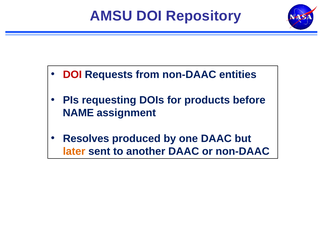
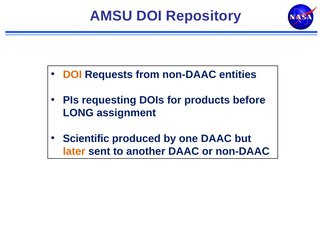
DOI at (72, 75) colour: red -> orange
NAME: NAME -> LONG
Resolves: Resolves -> Scientific
